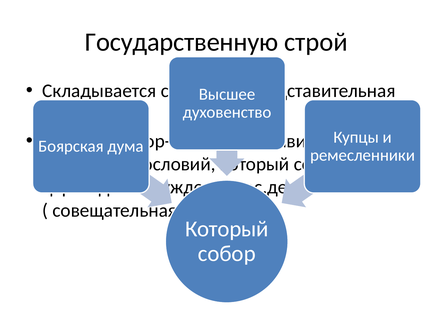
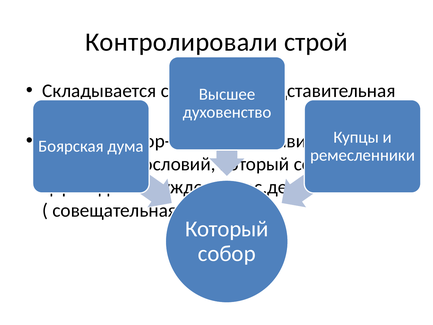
Государственную: Государственную -> Контролировали
